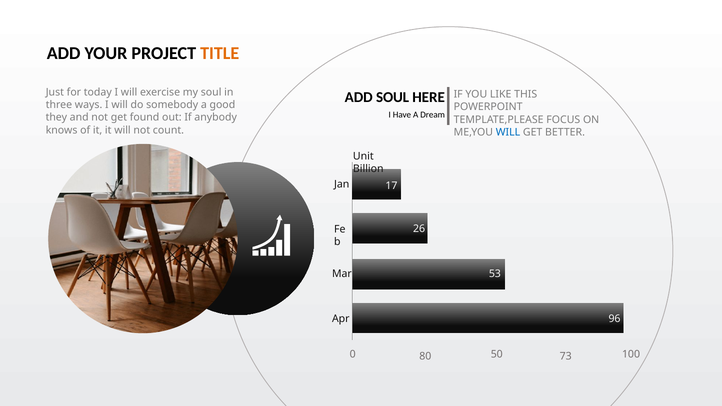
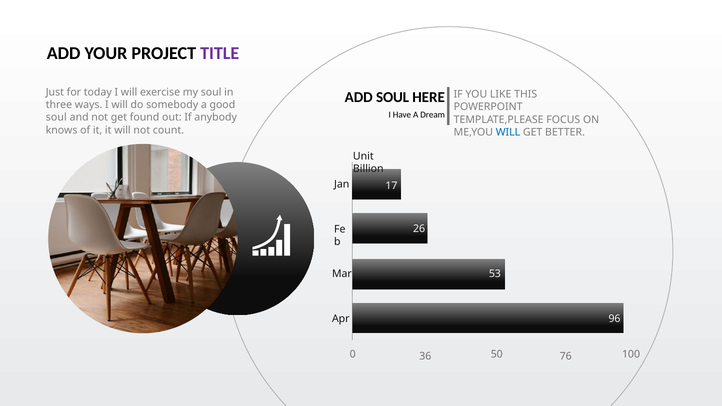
TITLE colour: orange -> purple
they at (56, 117): they -> soul
80: 80 -> 36
73: 73 -> 76
